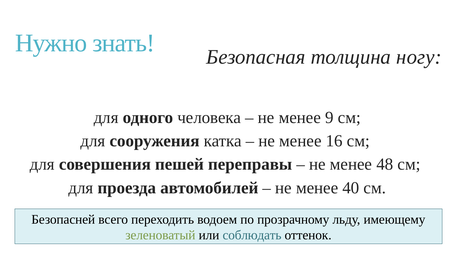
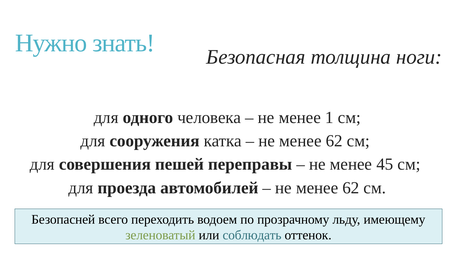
ногу: ногу -> ноги
9: 9 -> 1
16 at (334, 141): 16 -> 62
48: 48 -> 45
40 at (351, 188): 40 -> 62
